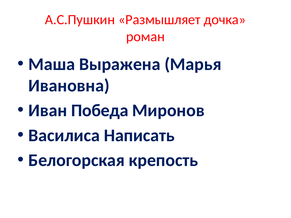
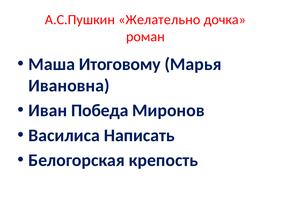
Размышляет: Размышляет -> Желательно
Выражена: Выражена -> Итоговому
